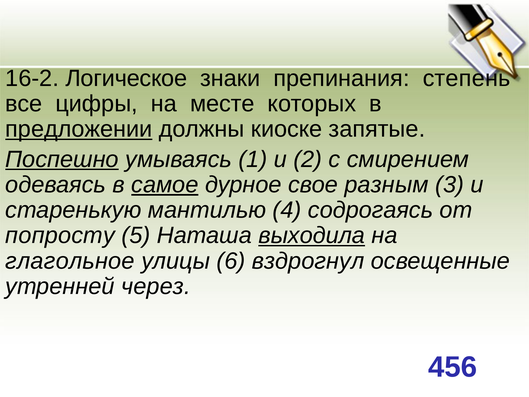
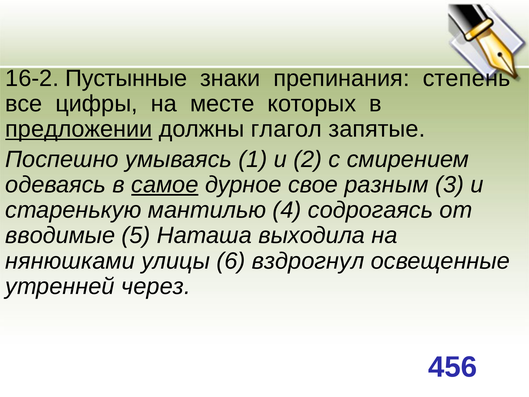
Логическое: Логическое -> Пустынные
киоске: киоске -> глагол
Поспешно underline: present -> none
попросту: попросту -> вводимые
выходила underline: present -> none
глагольное: глагольное -> нянюшками
